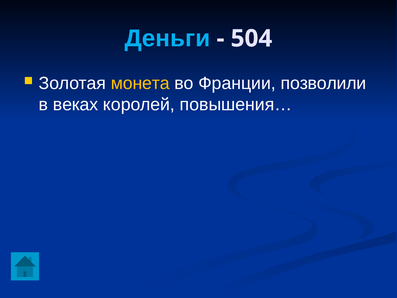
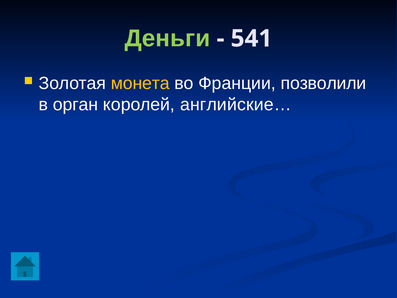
Деньги colour: light blue -> light green
504: 504 -> 541
веках: веках -> орган
повышения…: повышения… -> английские…
